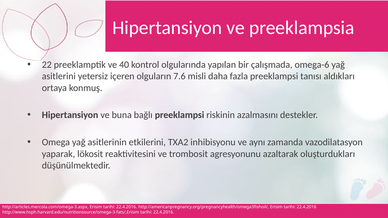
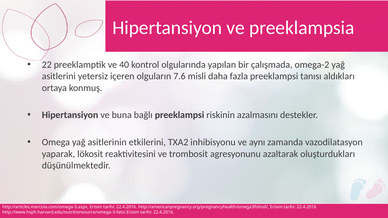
omega-6: omega-6 -> omega-2
